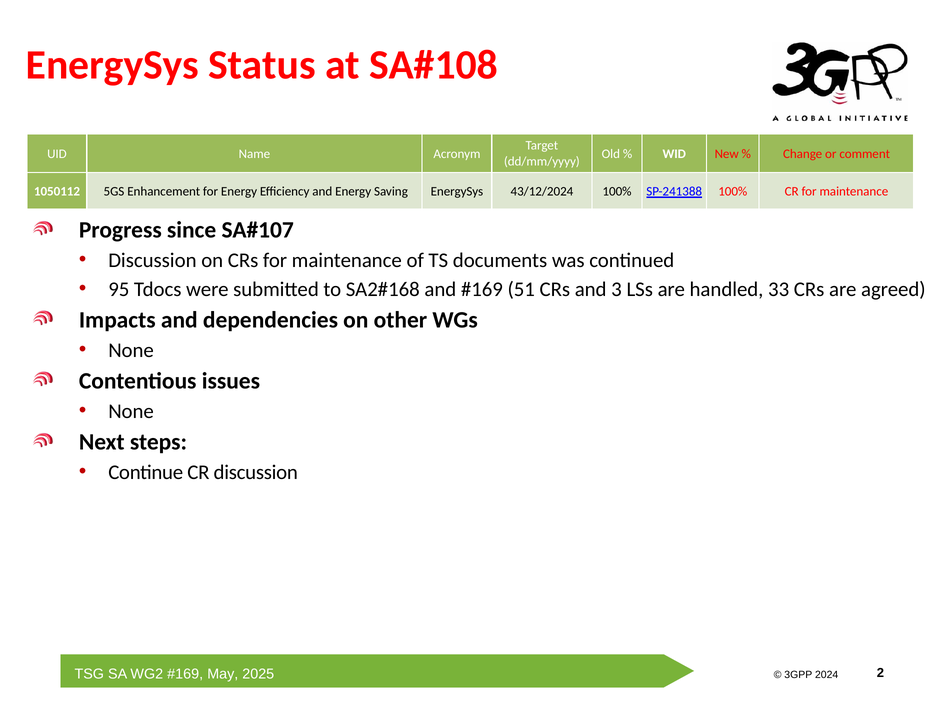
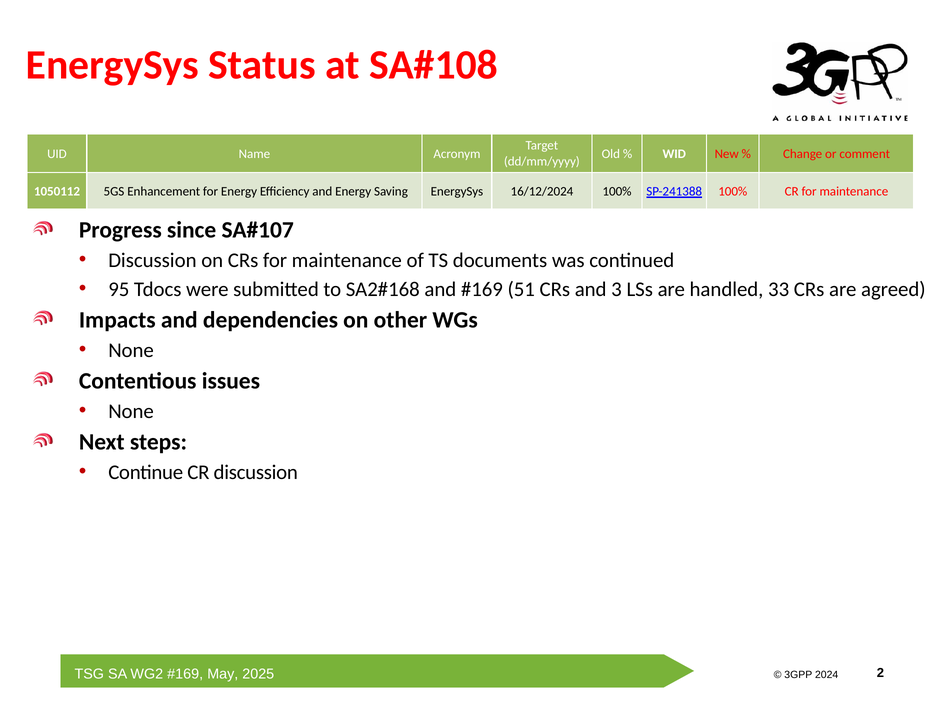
43/12/2024: 43/12/2024 -> 16/12/2024
